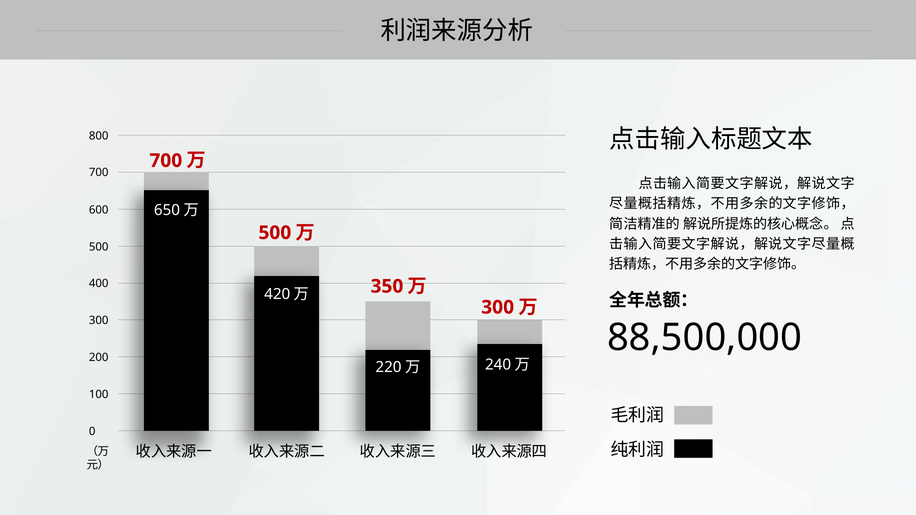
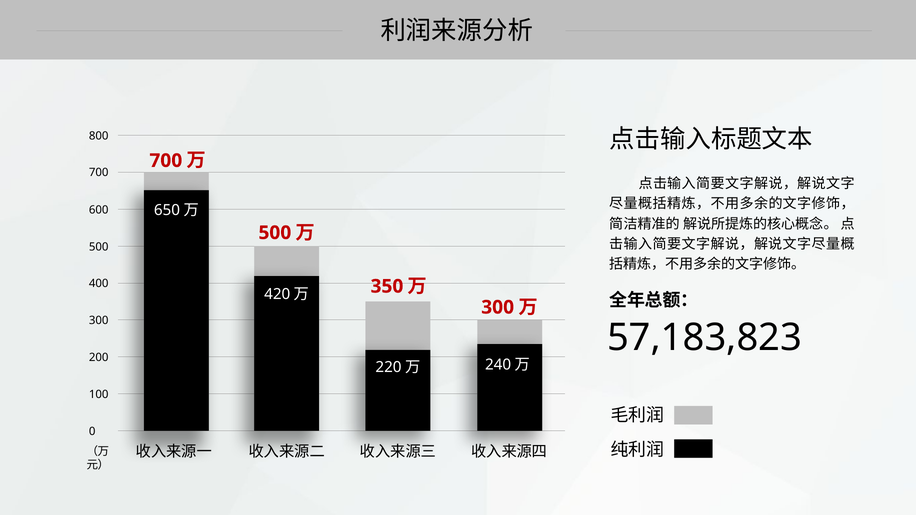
88,500,000: 88,500,000 -> 57,183,823
